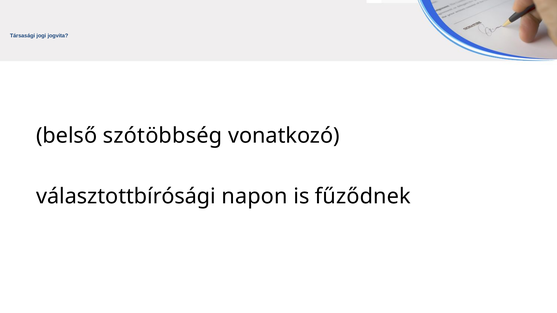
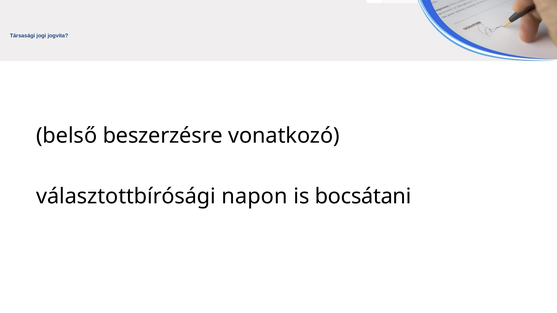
szótöbbség: szótöbbség -> beszerzésre
fűződnek: fűződnek -> bocsátani
